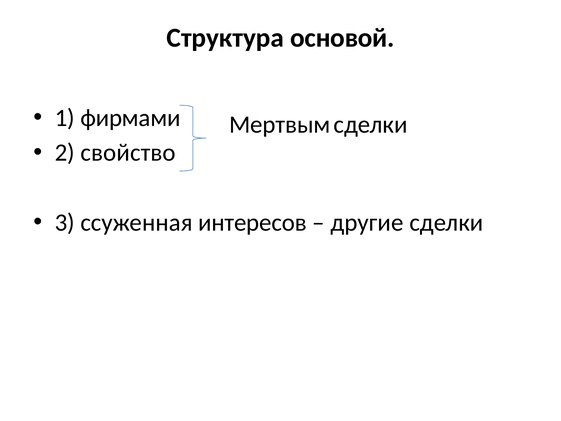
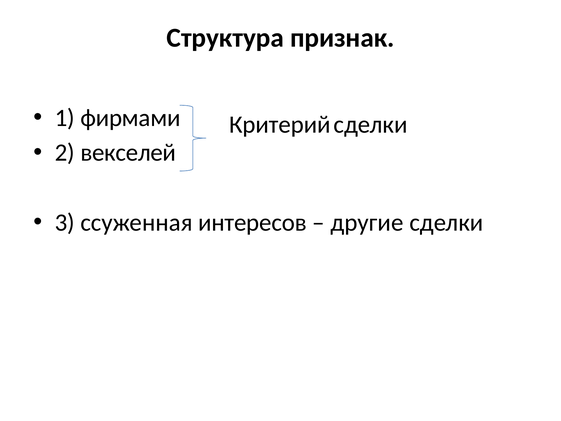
основой: основой -> признак
Мертвым: Мертвым -> Критерий
свойство: свойство -> векселей
